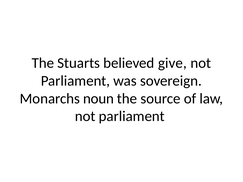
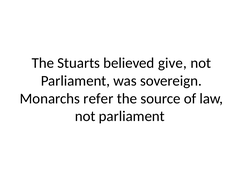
noun: noun -> refer
